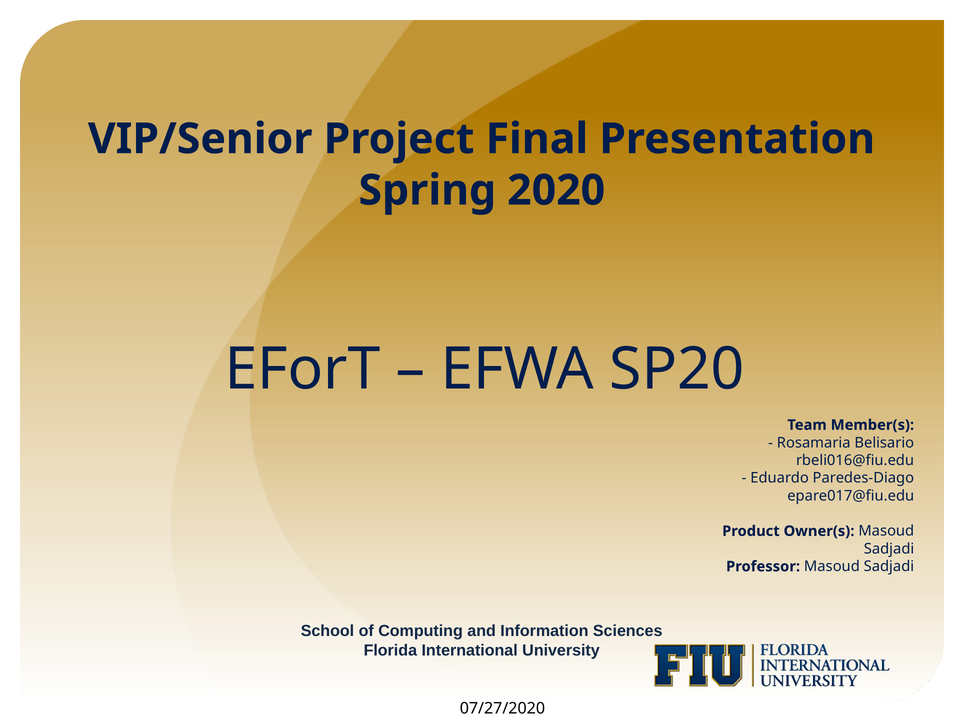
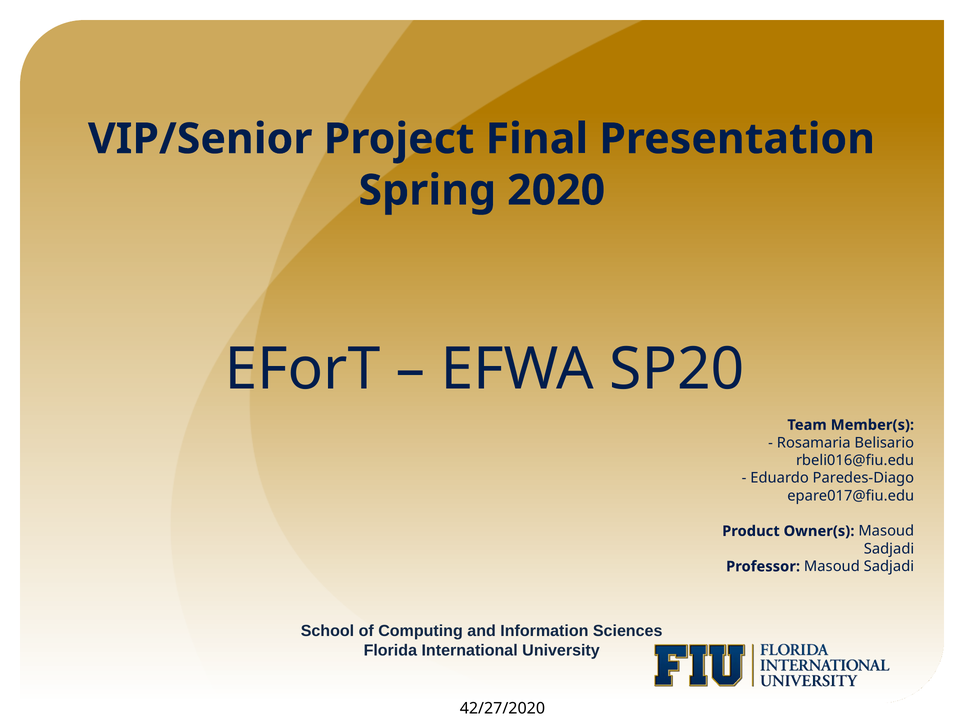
07/27/2020: 07/27/2020 -> 42/27/2020
